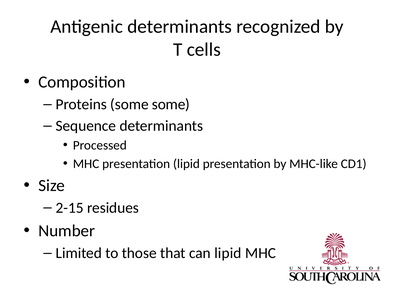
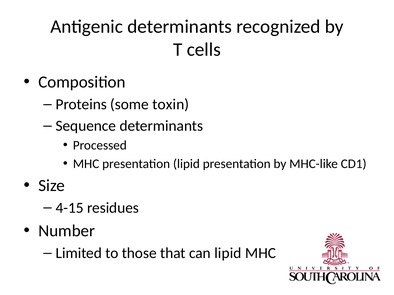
some some: some -> toxin
2-15: 2-15 -> 4-15
